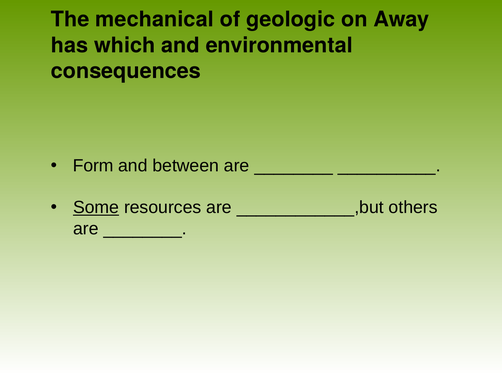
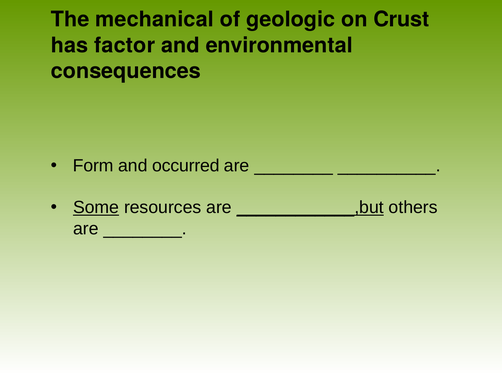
Away: Away -> Crust
which: which -> factor
between: between -> occurred
____________,but underline: none -> present
